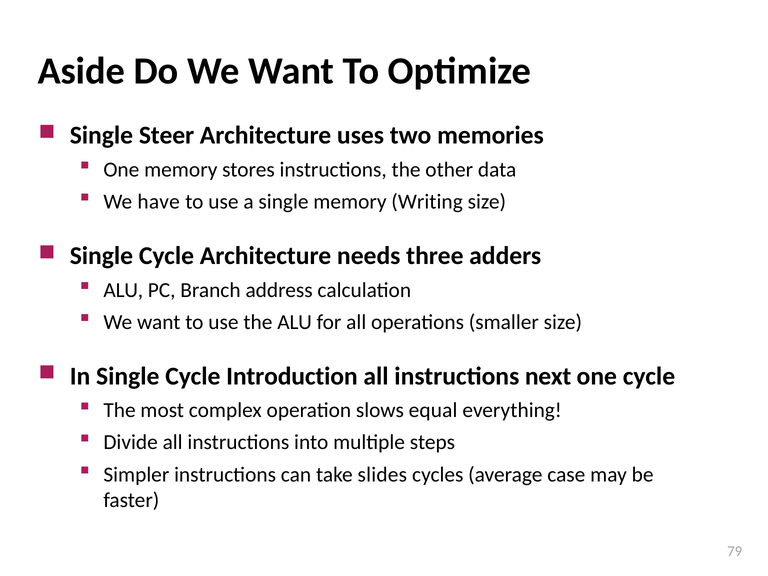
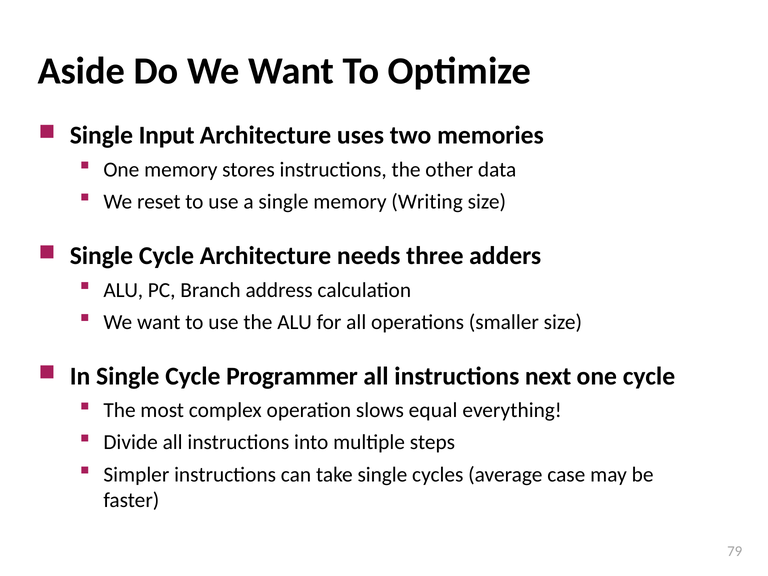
Steer: Steer -> Input
have: have -> reset
Introduction: Introduction -> Programmer
take slides: slides -> single
